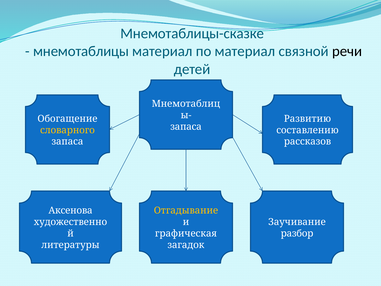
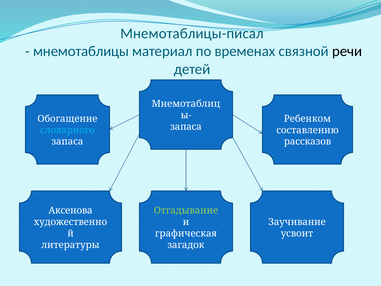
Мнемотаблицы-сказке: Мнемотаблицы-сказке -> Мнемотаблицы-писал
по материал: материал -> временах
Развитию: Развитию -> Ребенком
словарного colour: yellow -> light blue
Отгадывание colour: yellow -> light green
разбор: разбор -> усвоит
